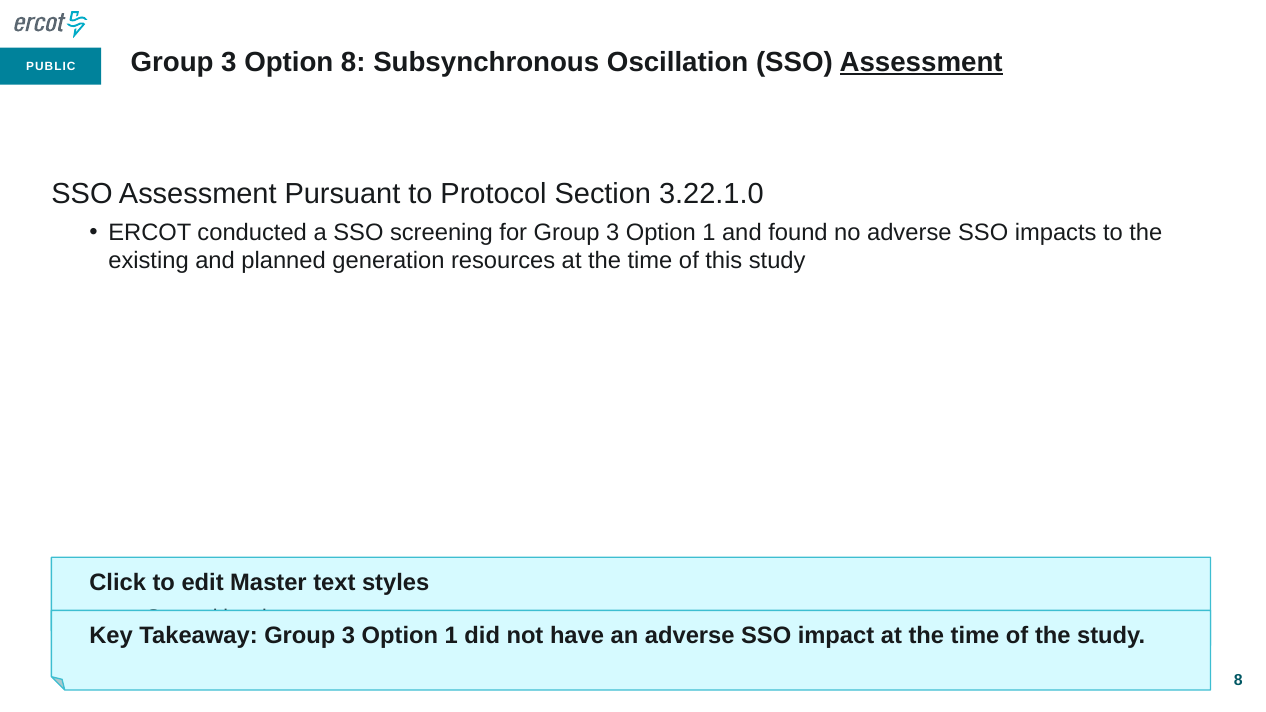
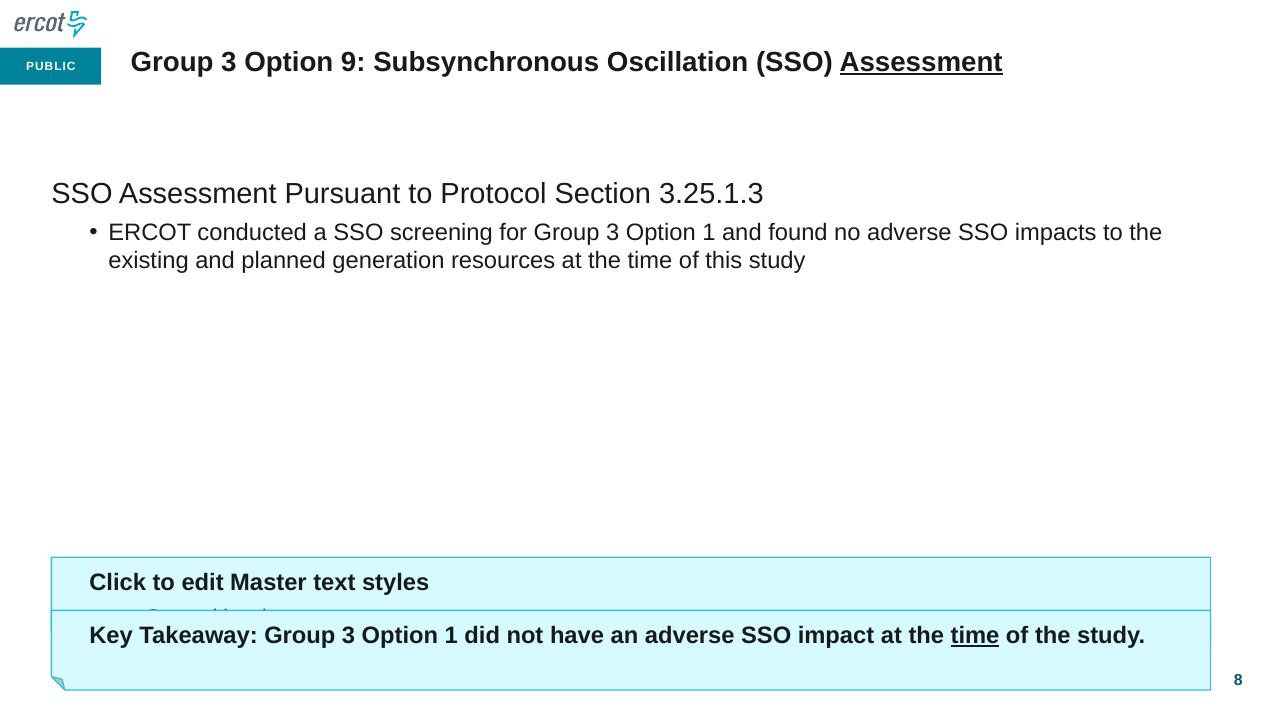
Option 8: 8 -> 9
3.22.1.0: 3.22.1.0 -> 3.25.1.3
time at (975, 636) underline: none -> present
